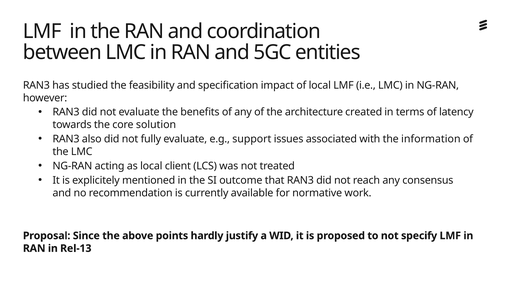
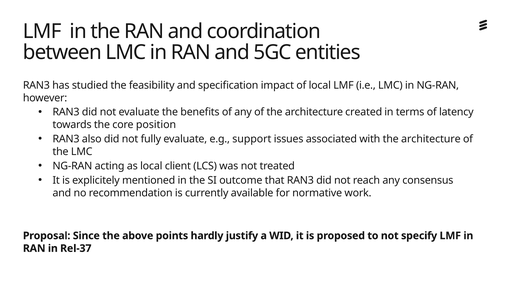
solution: solution -> position
with the information: information -> architecture
Rel-13: Rel-13 -> Rel-37
